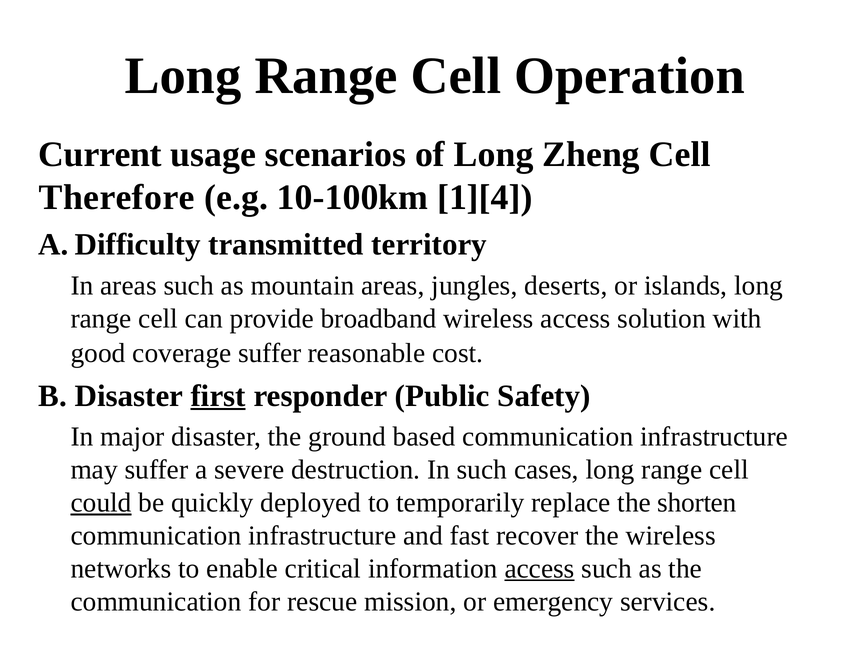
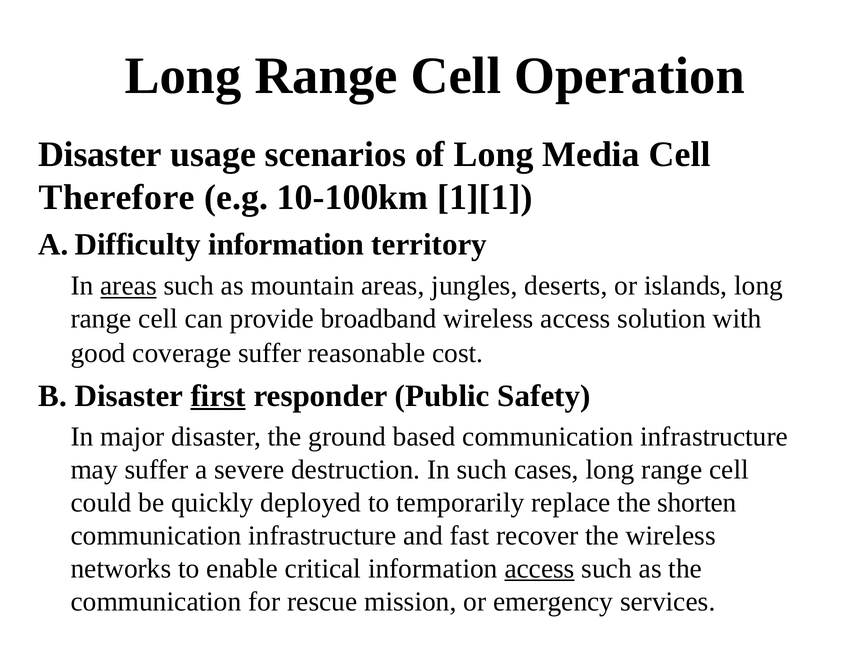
Current at (100, 154): Current -> Disaster
Zheng: Zheng -> Media
1][4: 1][4 -> 1][1
transmitted at (286, 244): transmitted -> information
areas at (128, 286) underline: none -> present
could underline: present -> none
